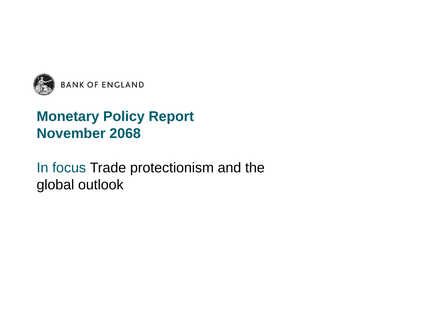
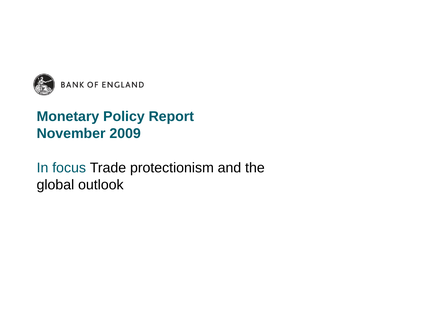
2068: 2068 -> 2009
